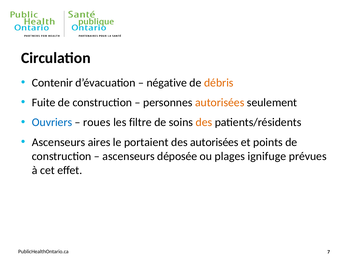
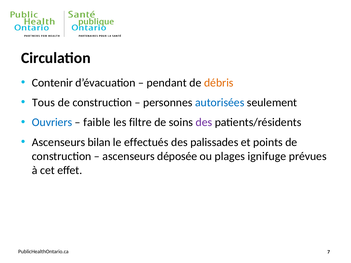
négative: négative -> pendant
Fuite: Fuite -> Tous
autorisées at (220, 103) colour: orange -> blue
roues: roues -> faible
des at (204, 122) colour: orange -> purple
aires: aires -> bilan
portaient: portaient -> effectués
des autorisées: autorisées -> palissades
